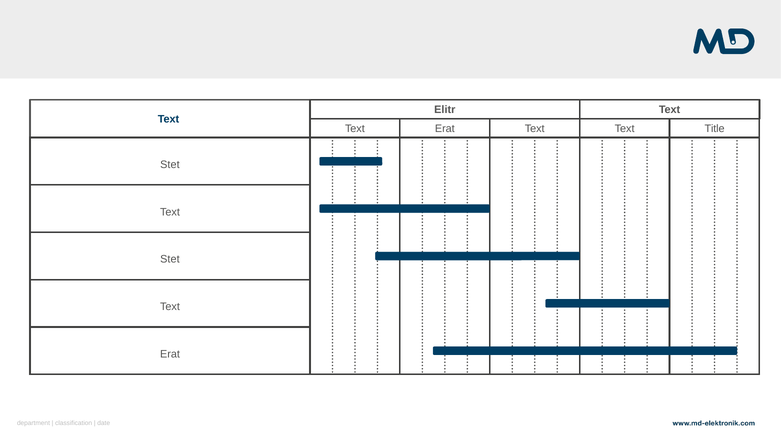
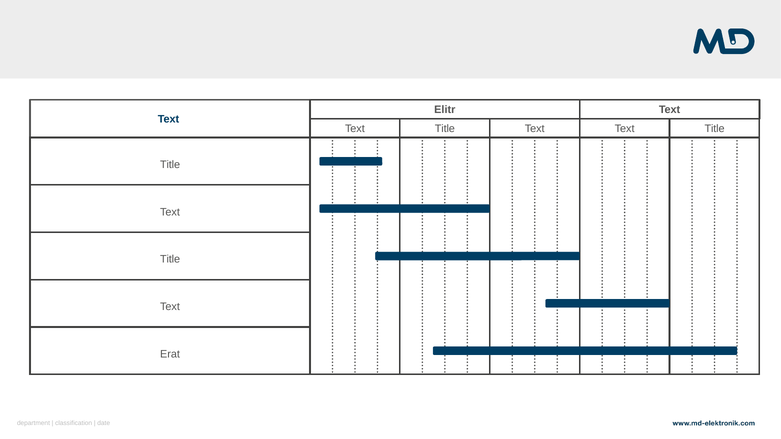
Erat at (445, 129): Erat -> Title
Stet at (170, 165): Stet -> Title
Stet at (170, 259): Stet -> Title
